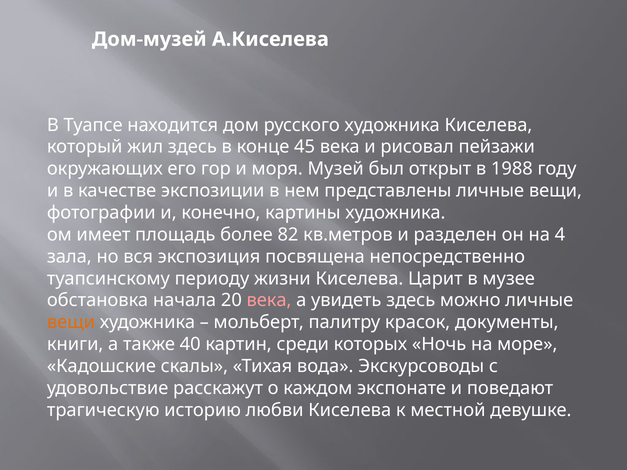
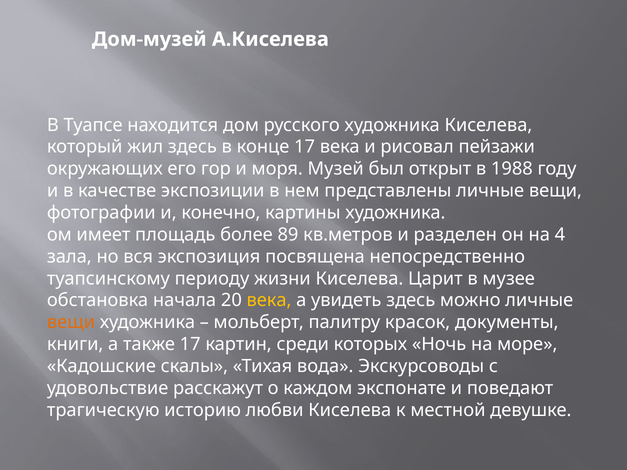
конце 45: 45 -> 17
82: 82 -> 89
века at (269, 301) colour: pink -> yellow
также 40: 40 -> 17
